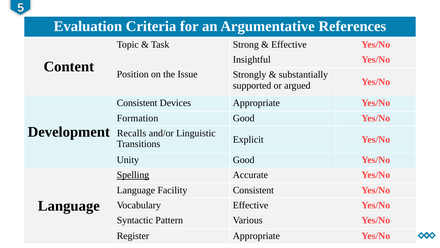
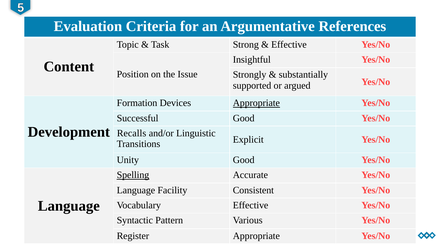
Consistent at (137, 103): Consistent -> Formation
Appropriate at (256, 103) underline: none -> present
Formation: Formation -> Successful
